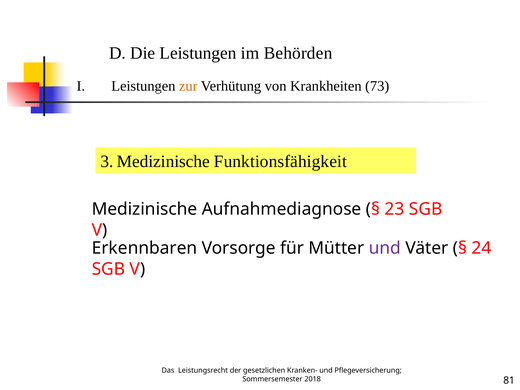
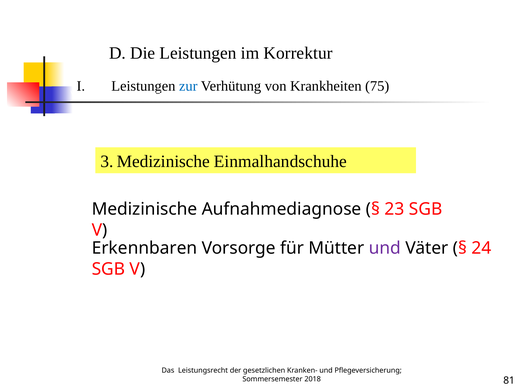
Behörden: Behörden -> Korrektur
zur colour: orange -> blue
73: 73 -> 75
Funktionsfähigkeit: Funktionsfähigkeit -> Einmalhandschuhe
